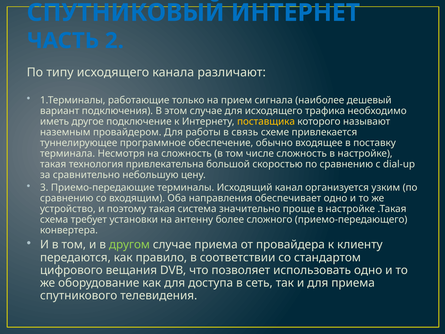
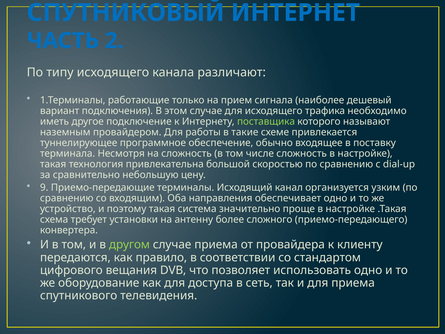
поставщика colour: yellow -> light green
связь: связь -> такие
3: 3 -> 9
